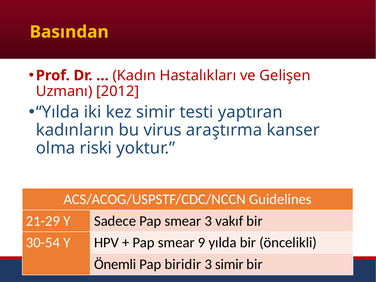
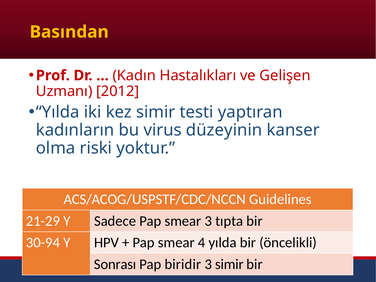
araştırma: araştırma -> düzeyinin
vakıf: vakıf -> tıpta
30-54: 30-54 -> 30-94
9: 9 -> 4
Önemli: Önemli -> Sonrası
